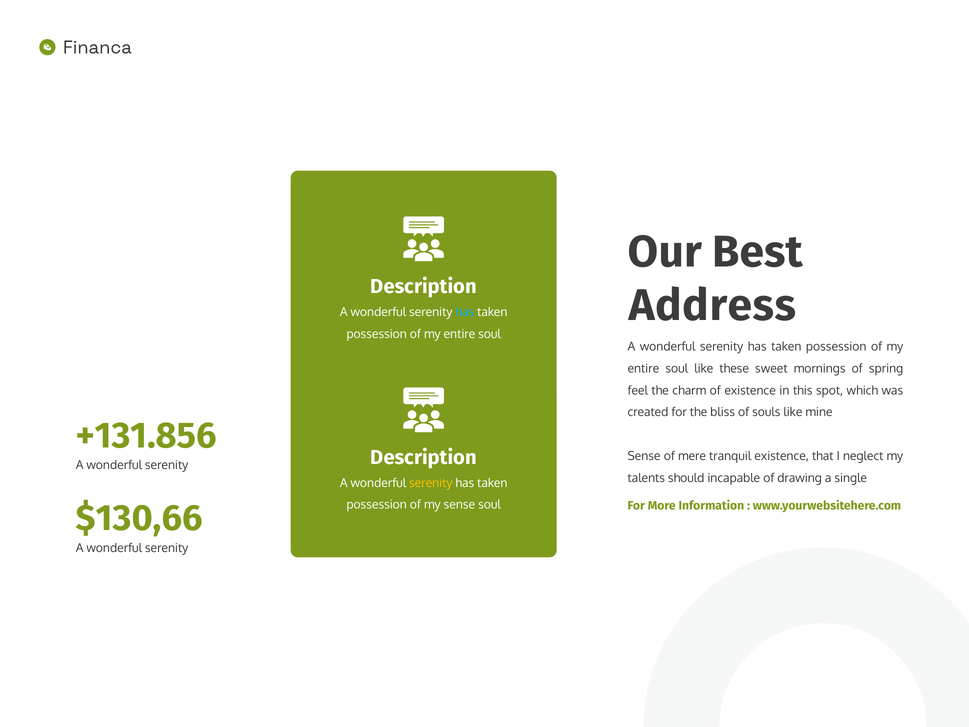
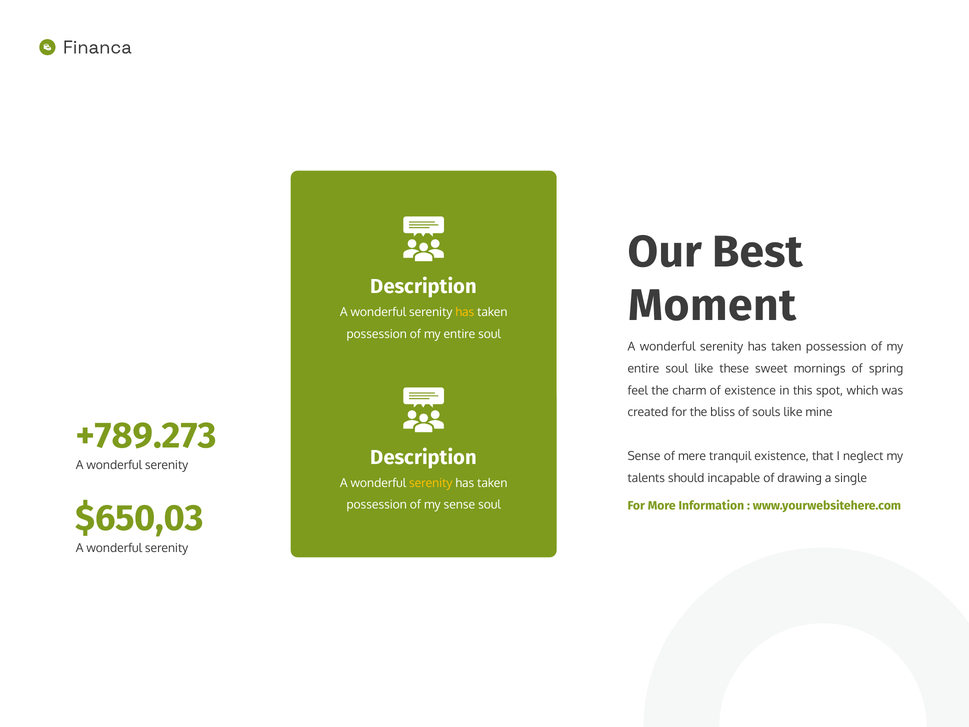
Address: Address -> Moment
has at (465, 312) colour: light blue -> yellow
+131.856: +131.856 -> +789.273
$130,66: $130,66 -> $650,03
